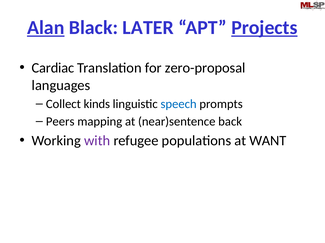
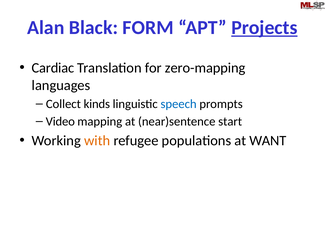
Alan underline: present -> none
LATER: LATER -> FORM
zero-proposal: zero-proposal -> zero-mapping
Peers: Peers -> Video
back: back -> start
with colour: purple -> orange
